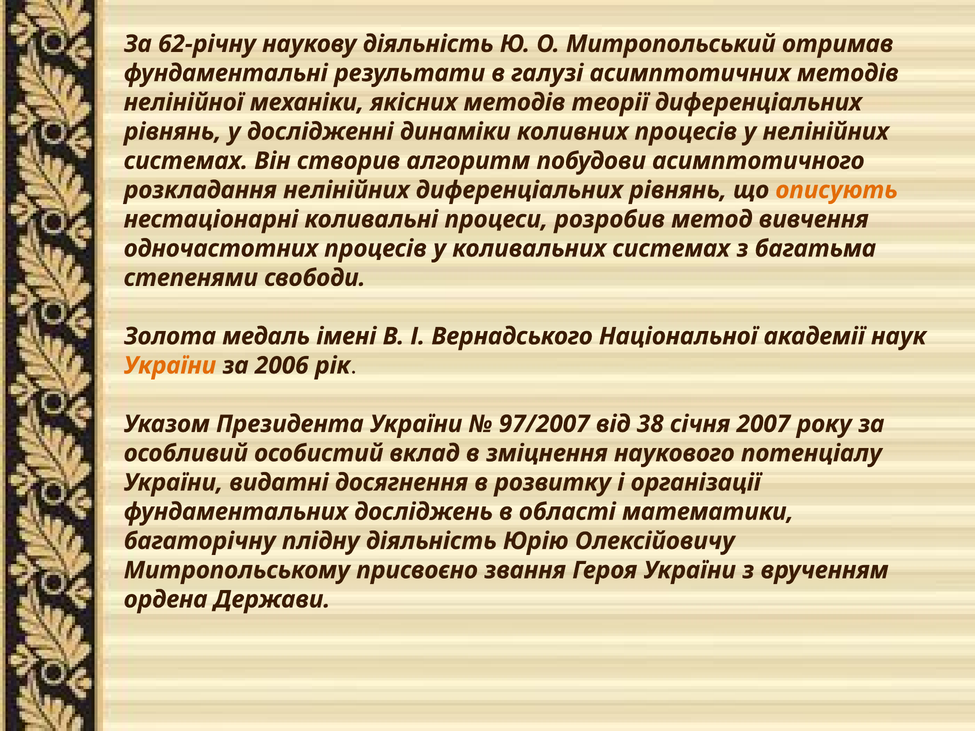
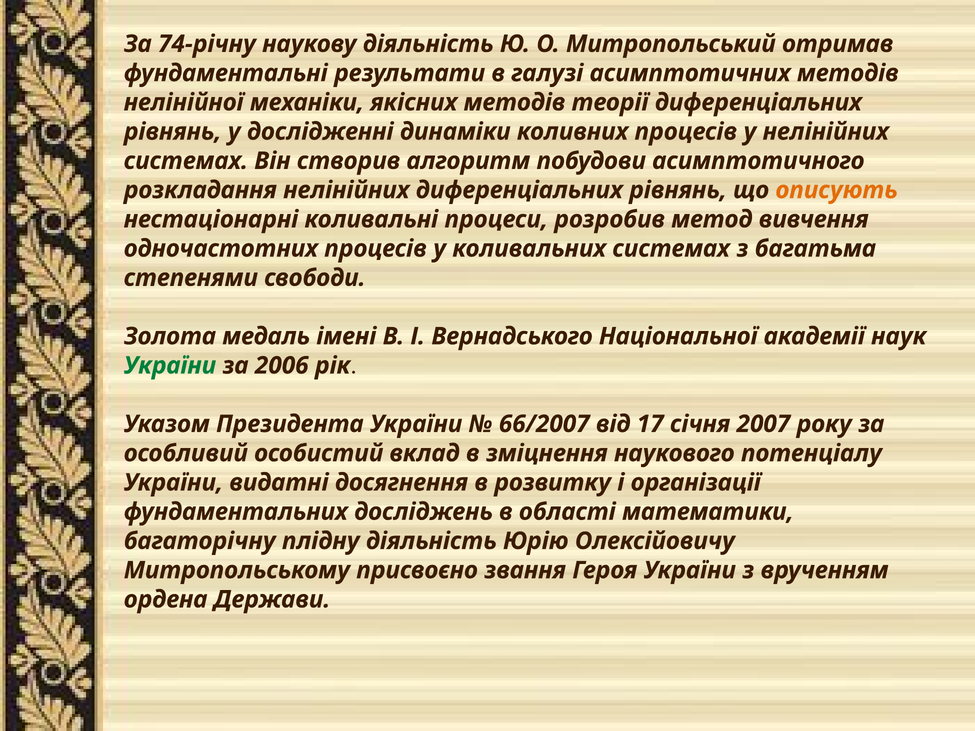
62-річну: 62-річну -> 74-річну
України at (170, 366) colour: orange -> green
97/2007: 97/2007 -> 66/2007
38: 38 -> 17
